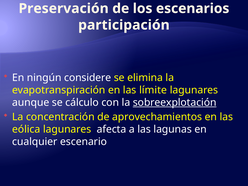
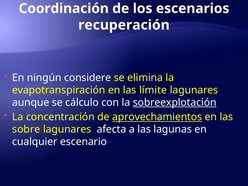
Preservación: Preservación -> Coordinación
participación: participación -> recuperación
aprovechamientos underline: none -> present
eólica: eólica -> sobre
